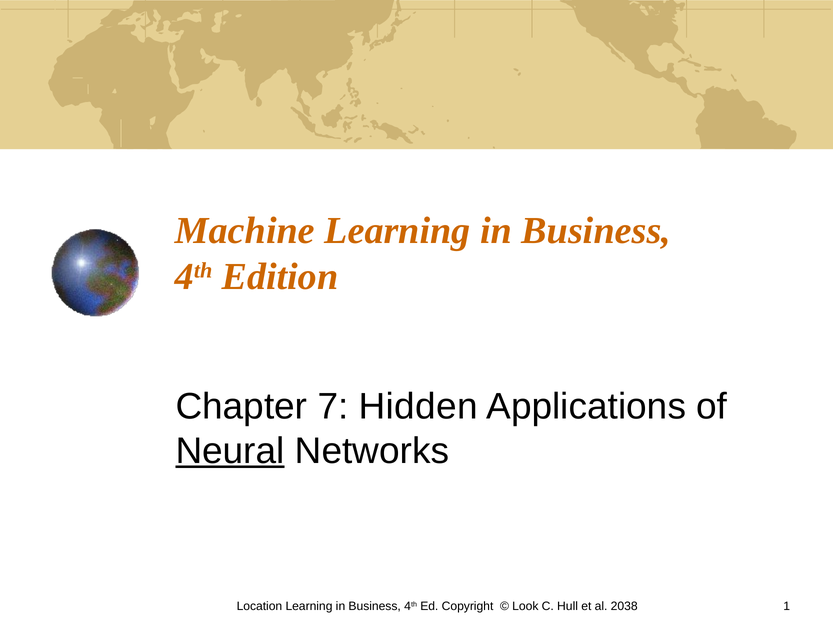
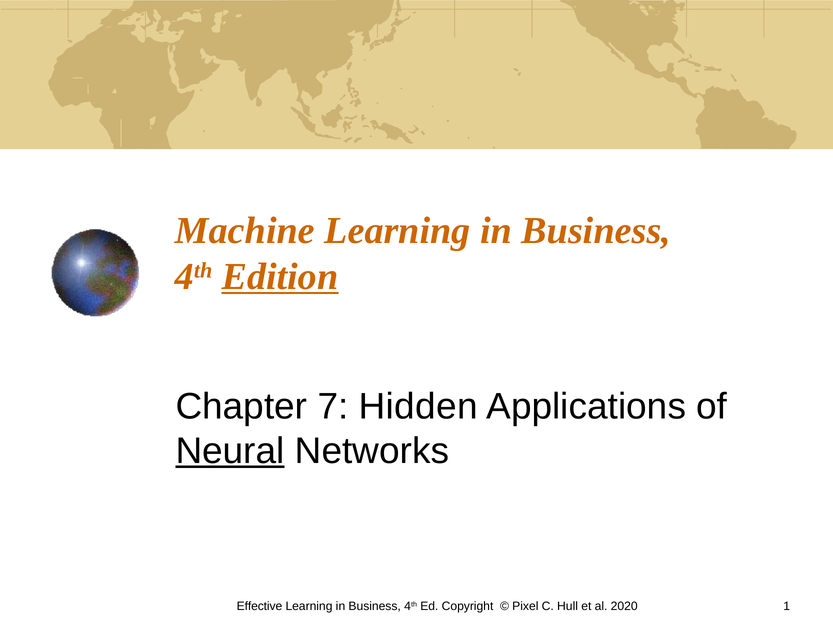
Edition underline: none -> present
Location: Location -> Effective
Look: Look -> Pixel
2038: 2038 -> 2020
